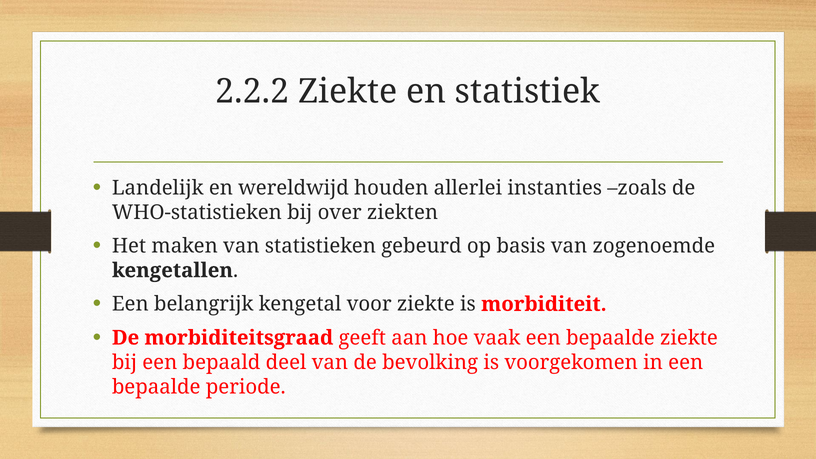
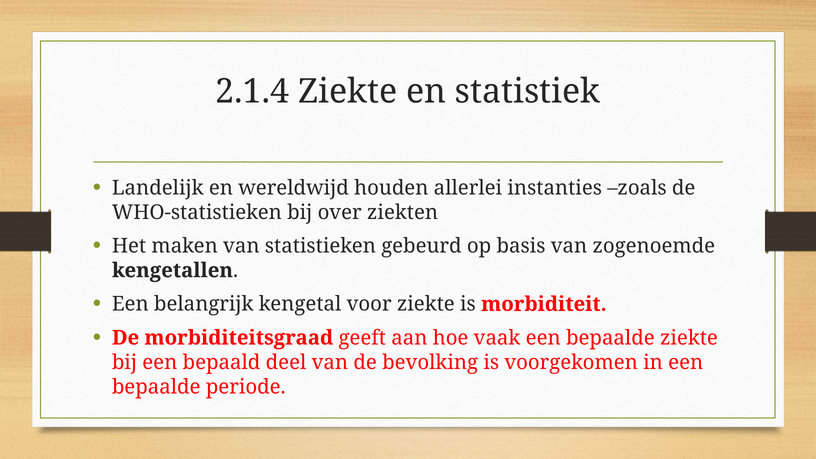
2.2.2: 2.2.2 -> 2.1.4
